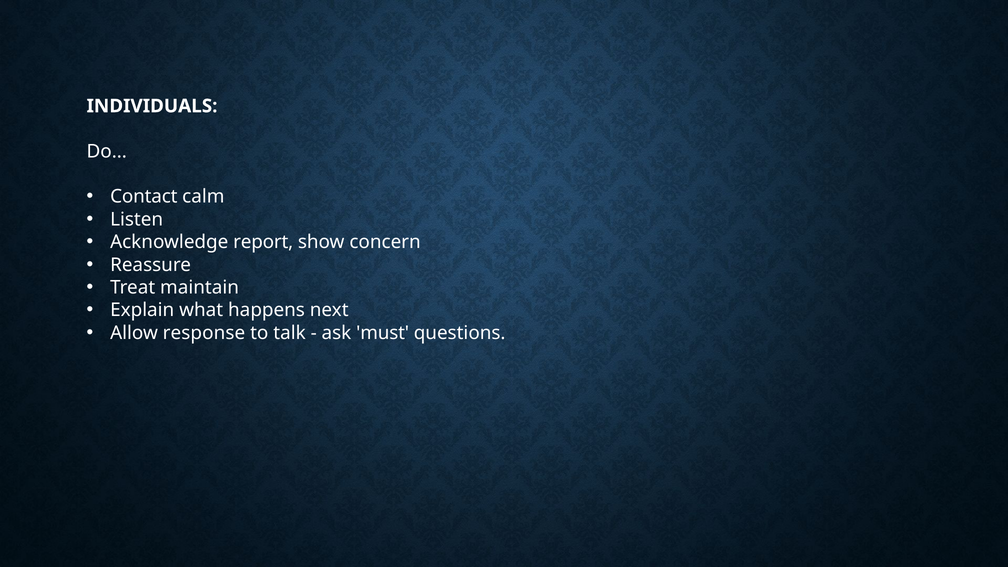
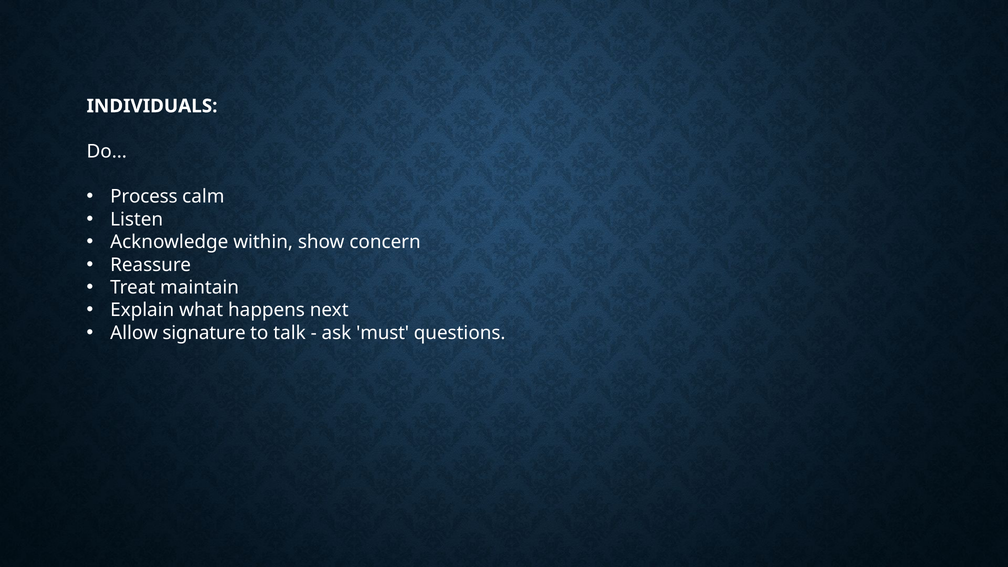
Contact: Contact -> Process
report: report -> within
response: response -> signature
